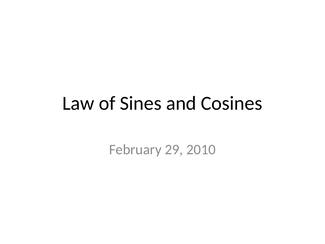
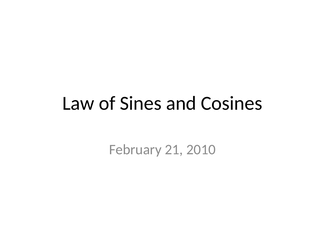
29: 29 -> 21
